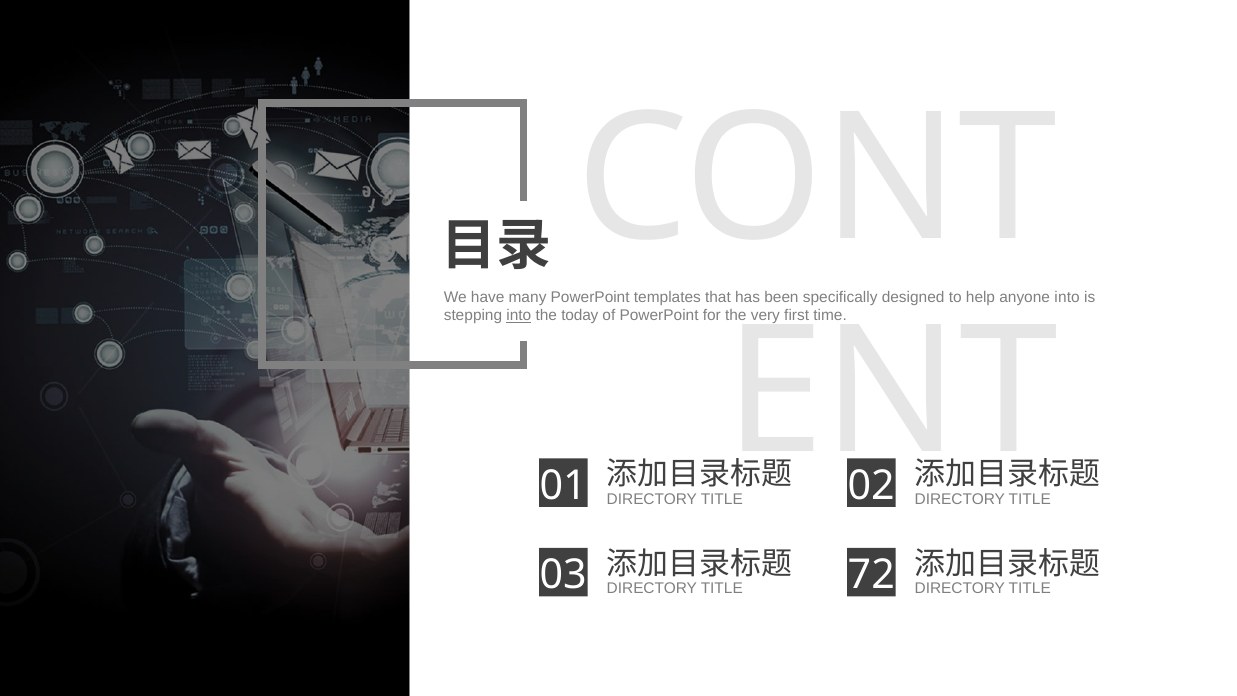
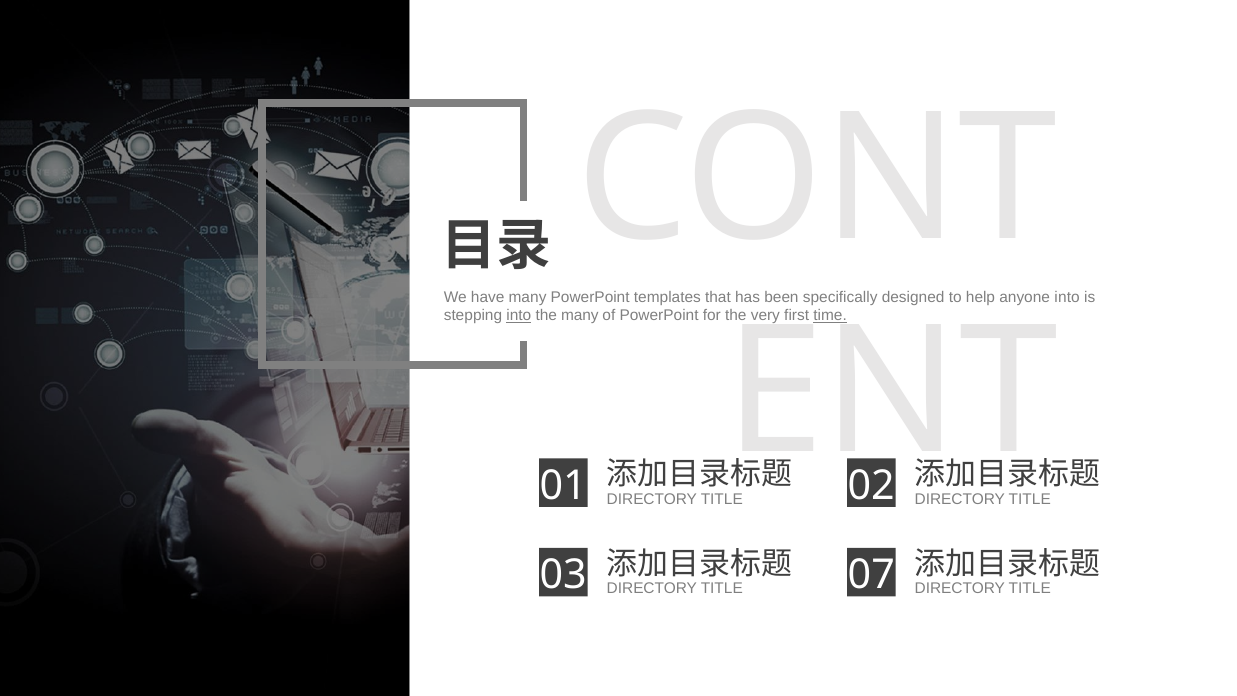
the today: today -> many
time underline: none -> present
72: 72 -> 07
